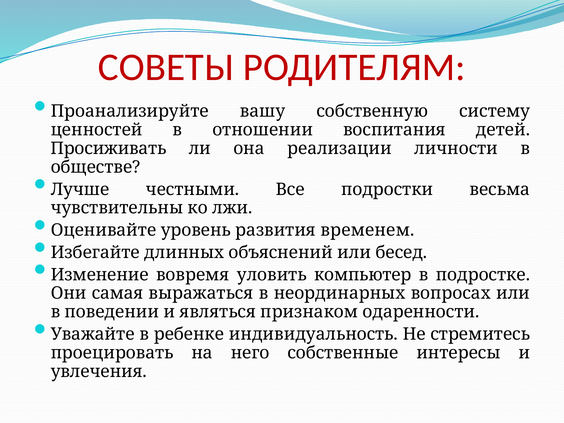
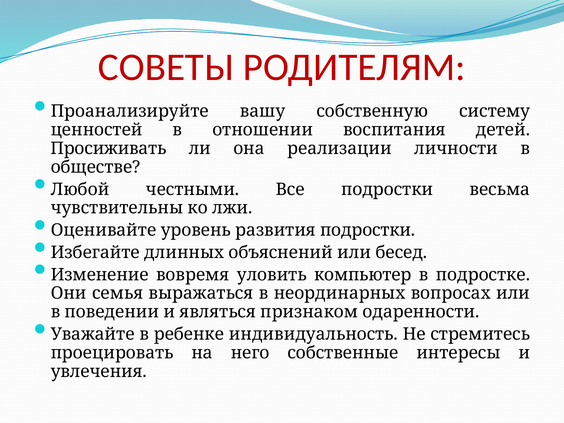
Лучше: Лучше -> Любой
развития временем: временем -> подростки
самая: самая -> семья
